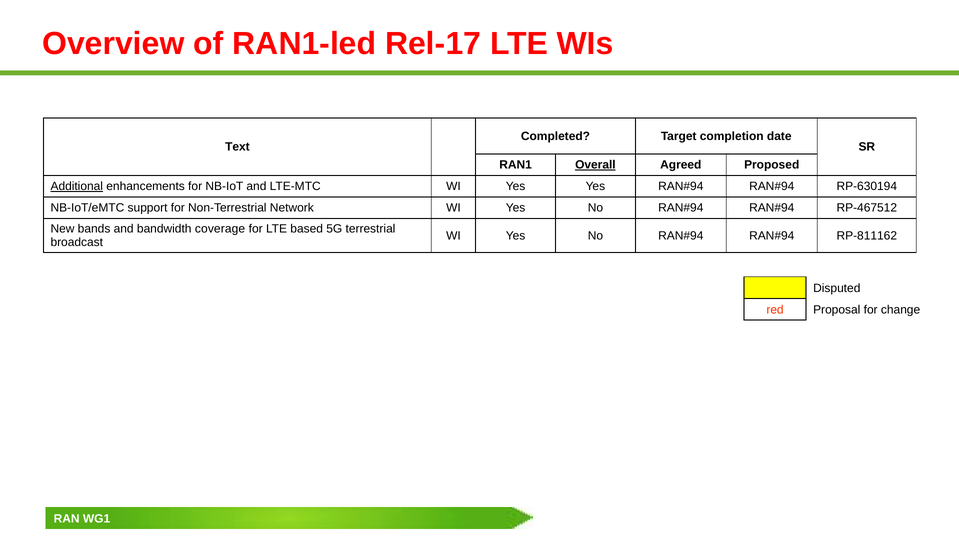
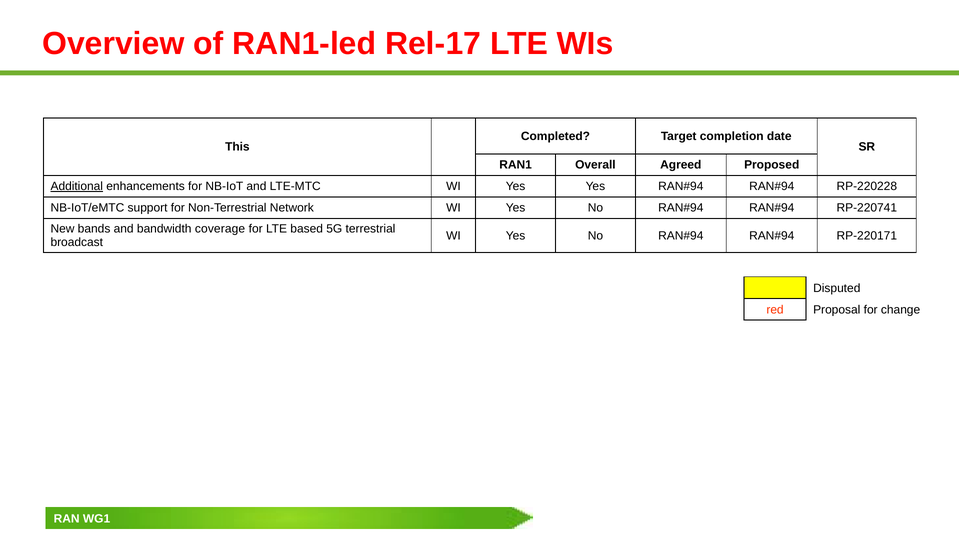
Text: Text -> This
Overall underline: present -> none
RP-630194: RP-630194 -> RP-220228
RP-467512: RP-467512 -> RP-220741
RP-811162: RP-811162 -> RP-220171
